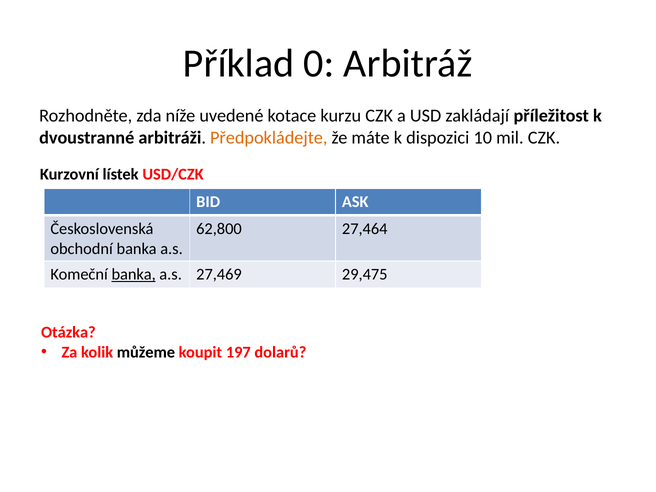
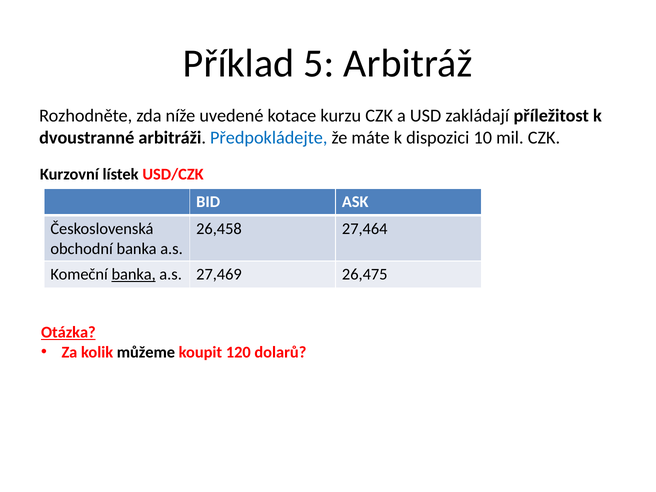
0: 0 -> 5
Předpokládejte colour: orange -> blue
62,800: 62,800 -> 26,458
29,475: 29,475 -> 26,475
Otázka underline: none -> present
197: 197 -> 120
